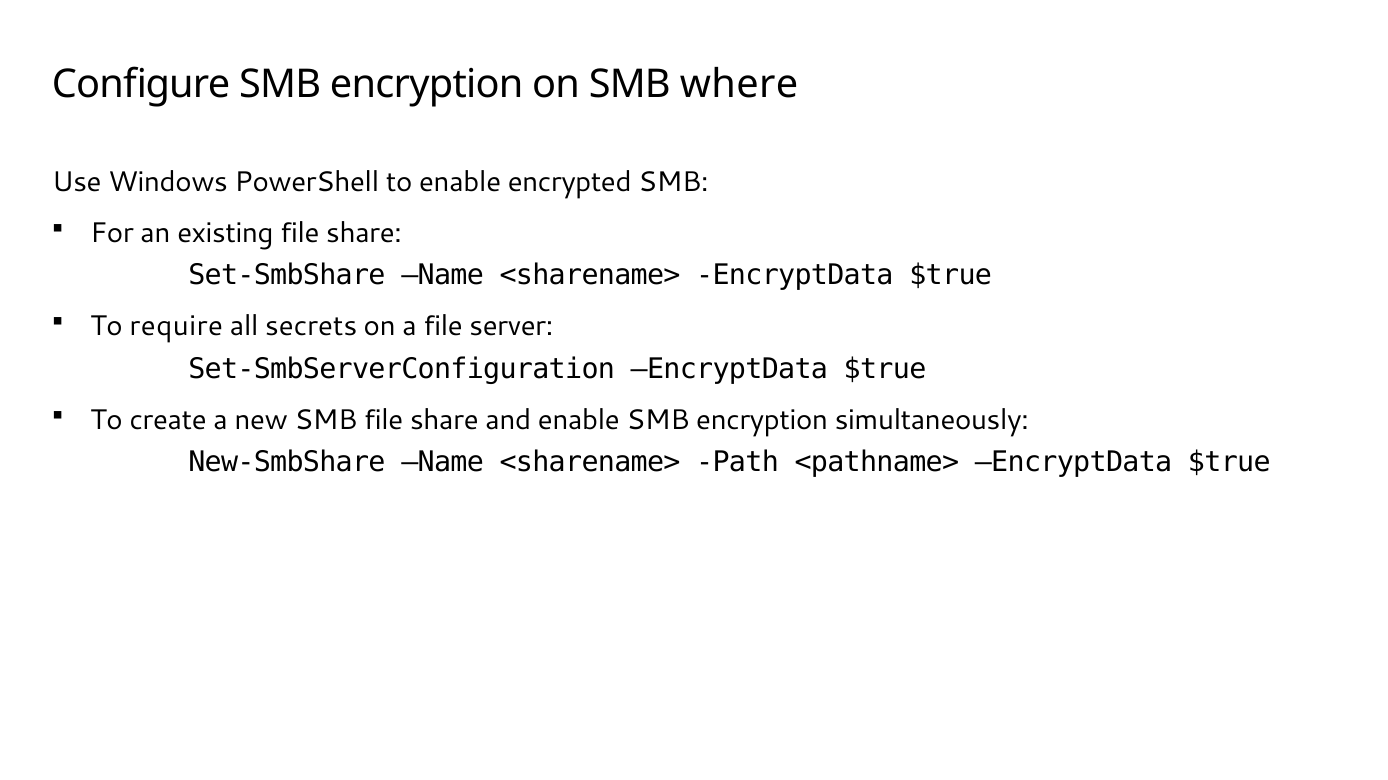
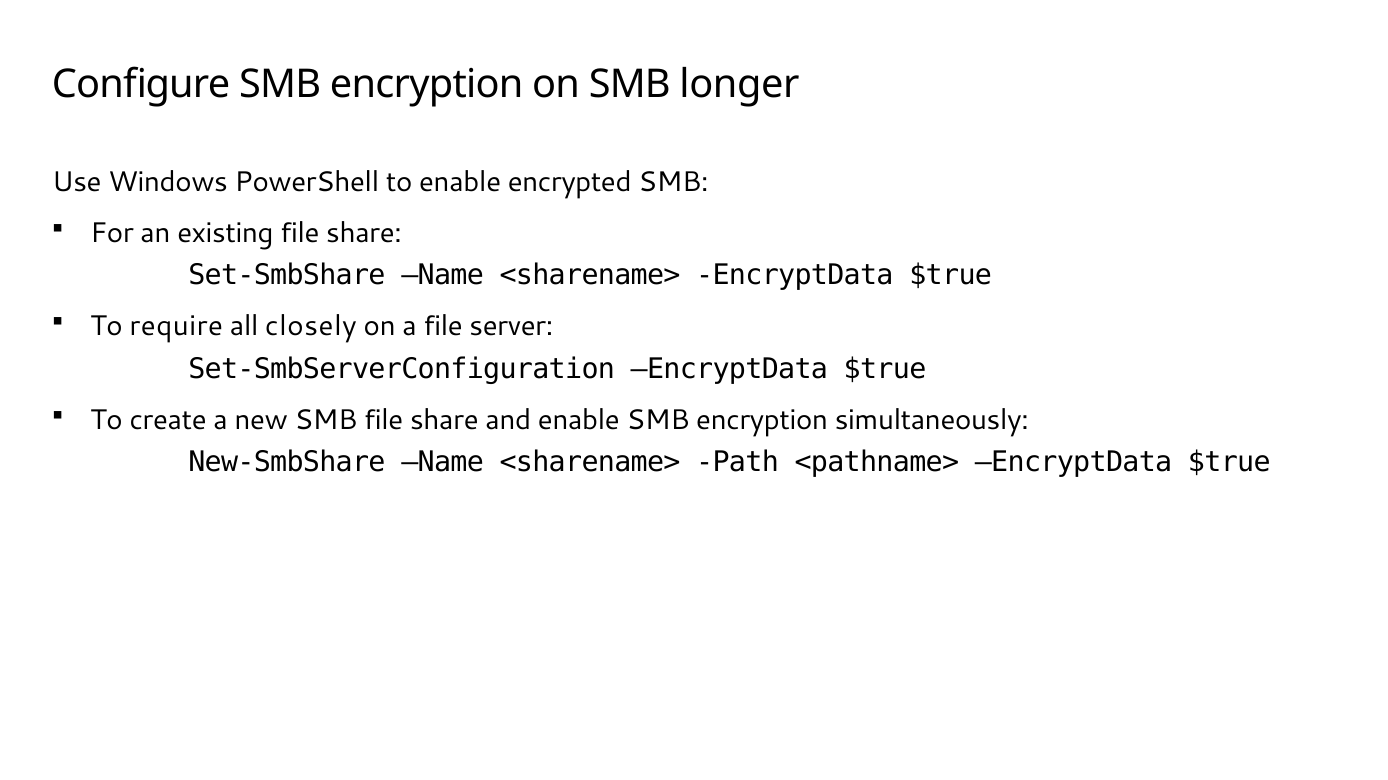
where: where -> longer
secrets: secrets -> closely
